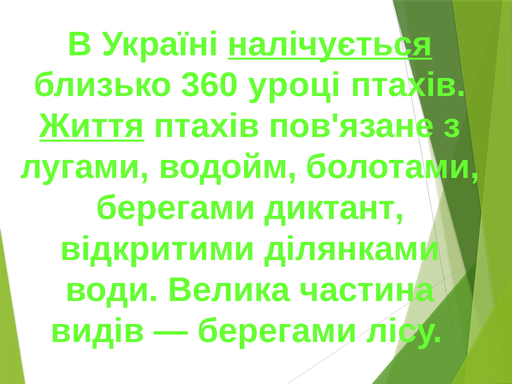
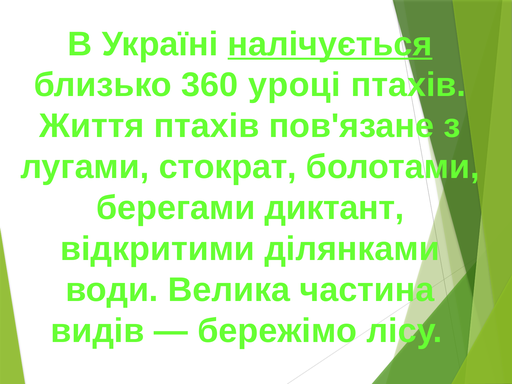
Життя underline: present -> none
водойм: водойм -> стократ
берегами at (277, 331): берегами -> бережімо
